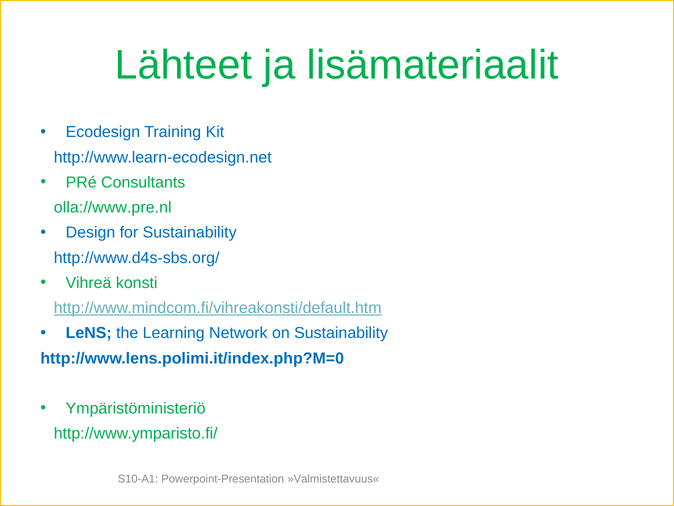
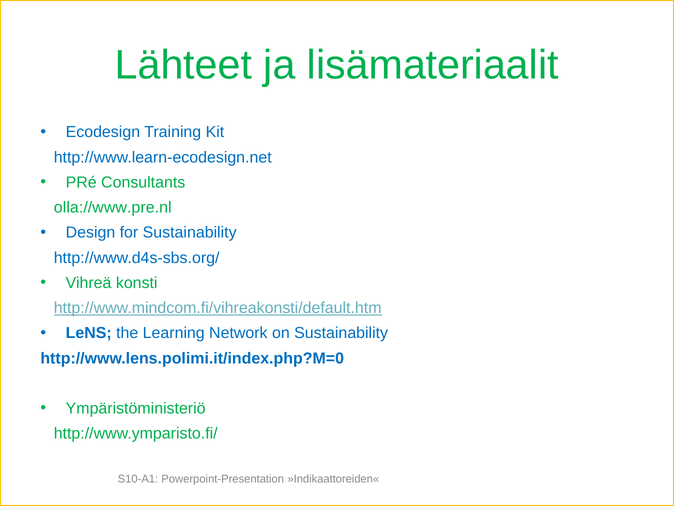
»Valmistettavuus«: »Valmistettavuus« -> »Indikaattoreiden«
